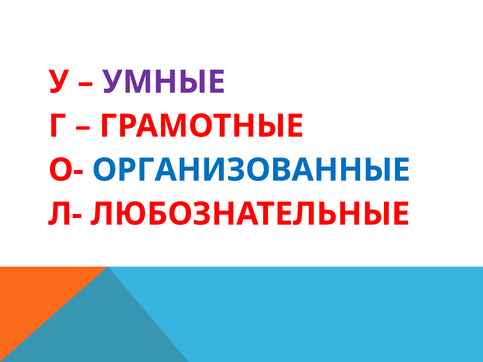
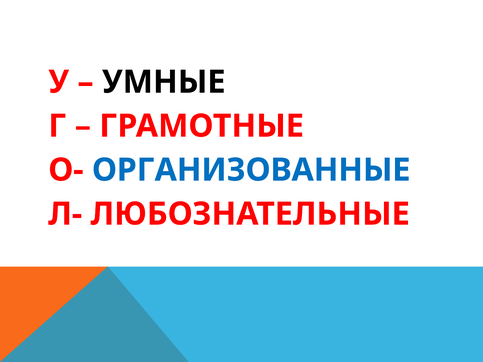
УМНЫЕ colour: purple -> black
